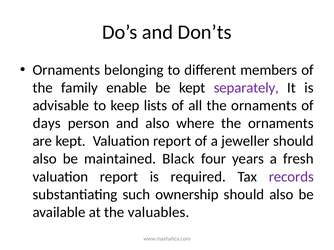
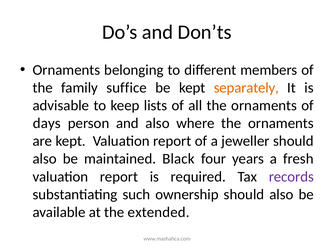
enable: enable -> suffice
separately colour: purple -> orange
valuables: valuables -> extended
